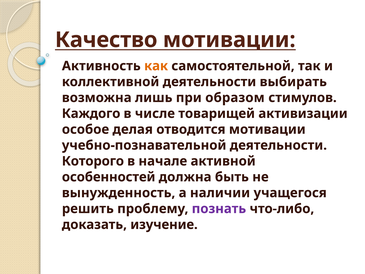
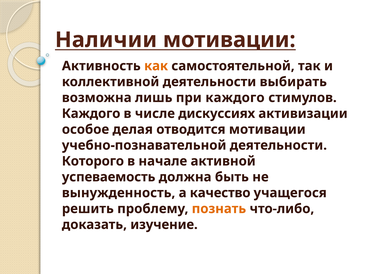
Качество: Качество -> Наличии
при образом: образом -> каждого
товарищей: товарищей -> дискуссиях
особенностей: особенностей -> успеваемость
наличии: наличии -> качество
познать colour: purple -> orange
